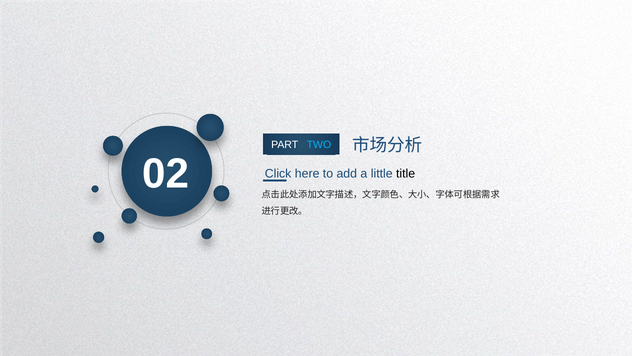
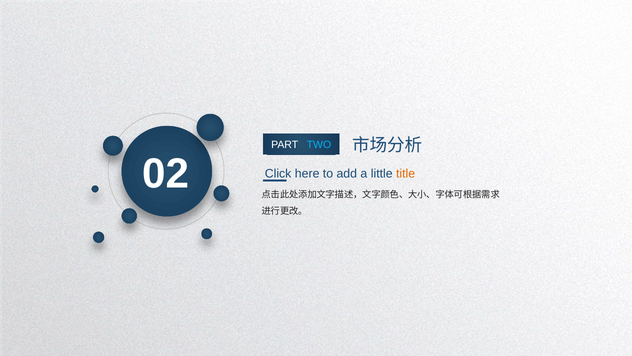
title colour: black -> orange
